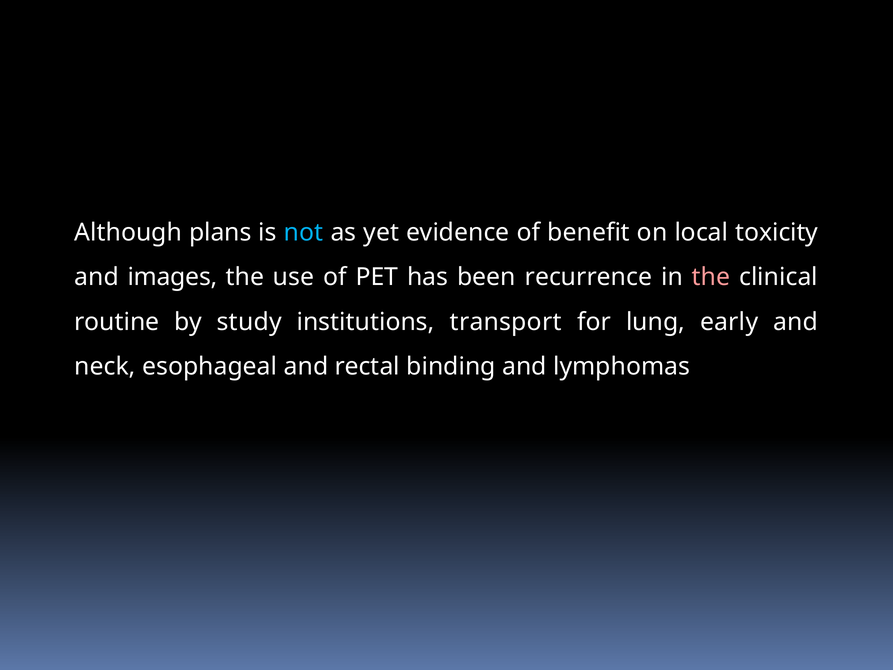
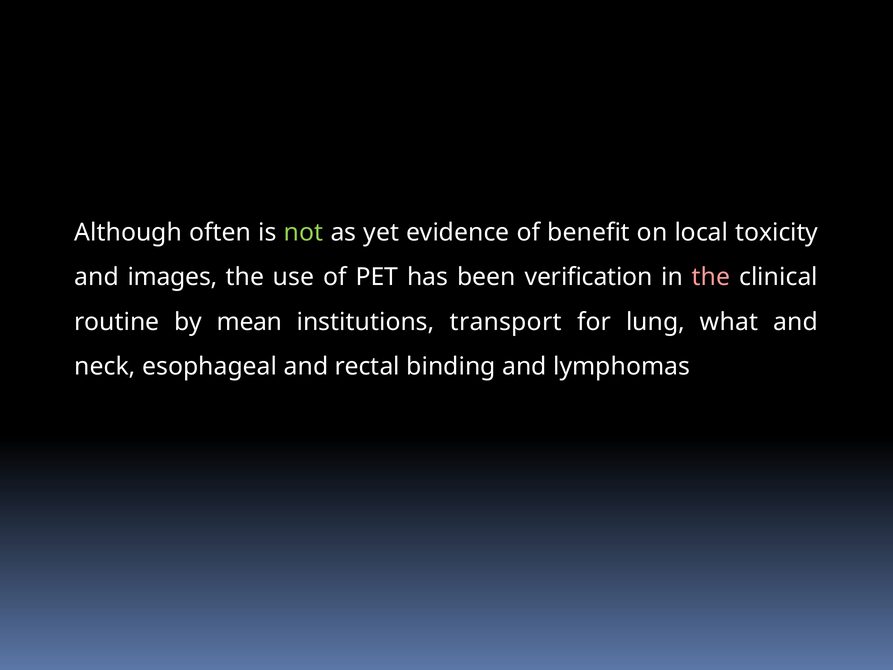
plans: plans -> often
not colour: light blue -> light green
recurrence: recurrence -> verification
study: study -> mean
early: early -> what
